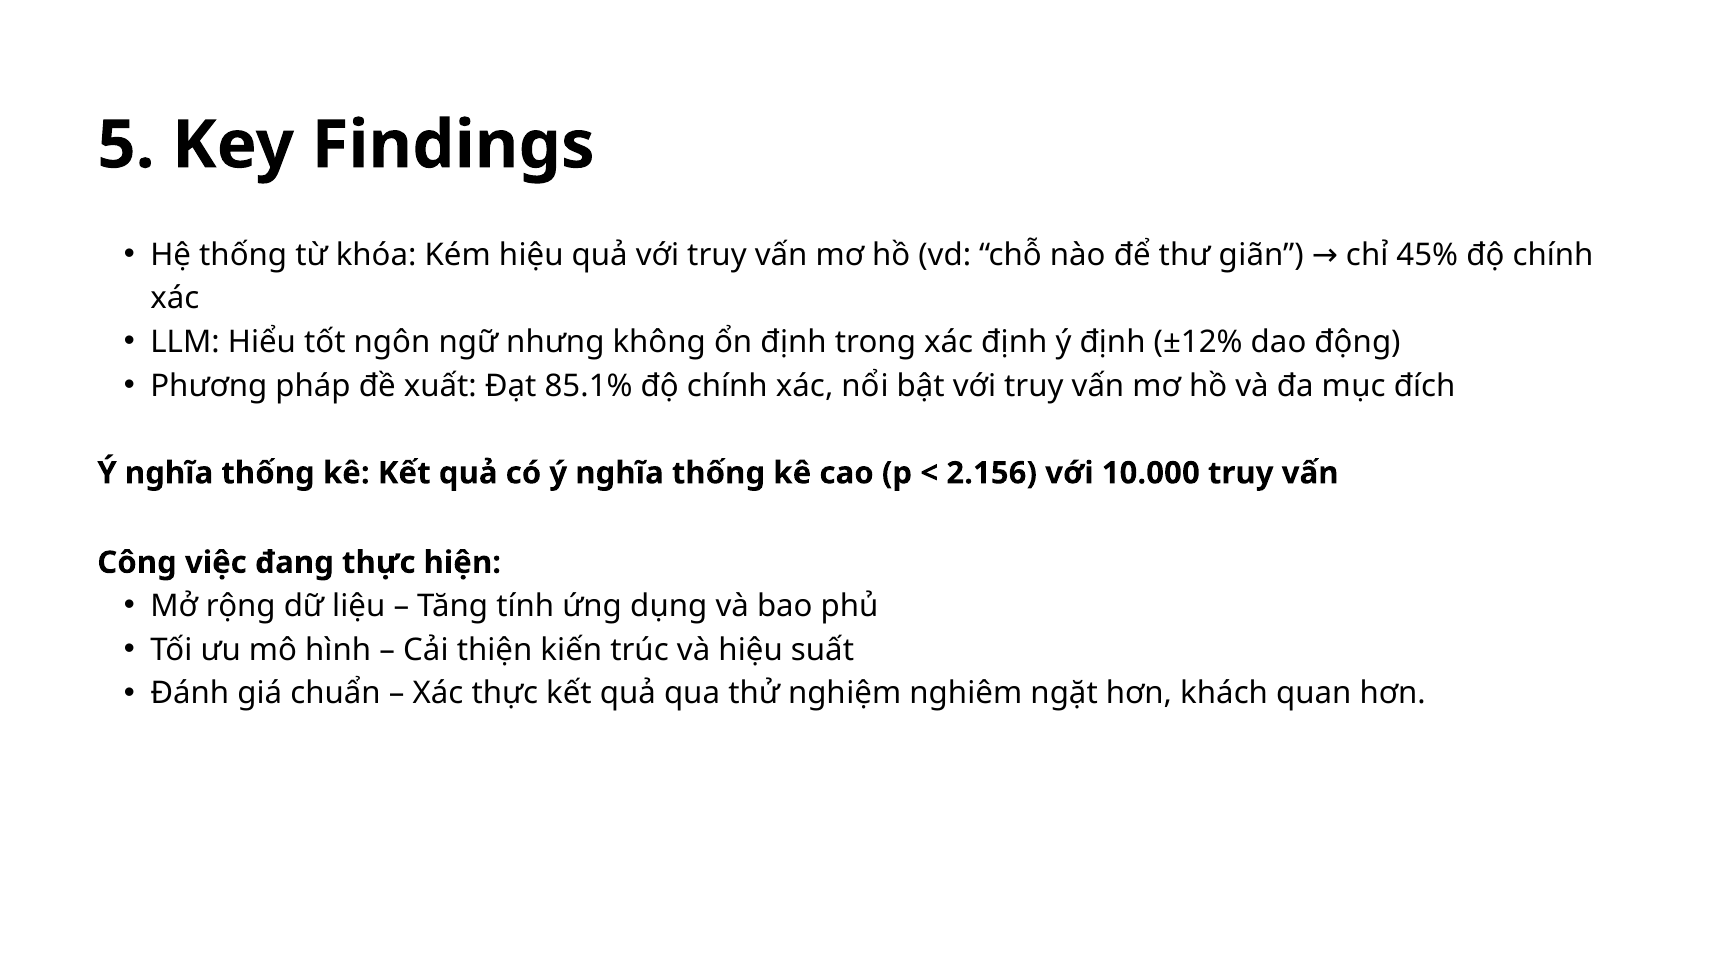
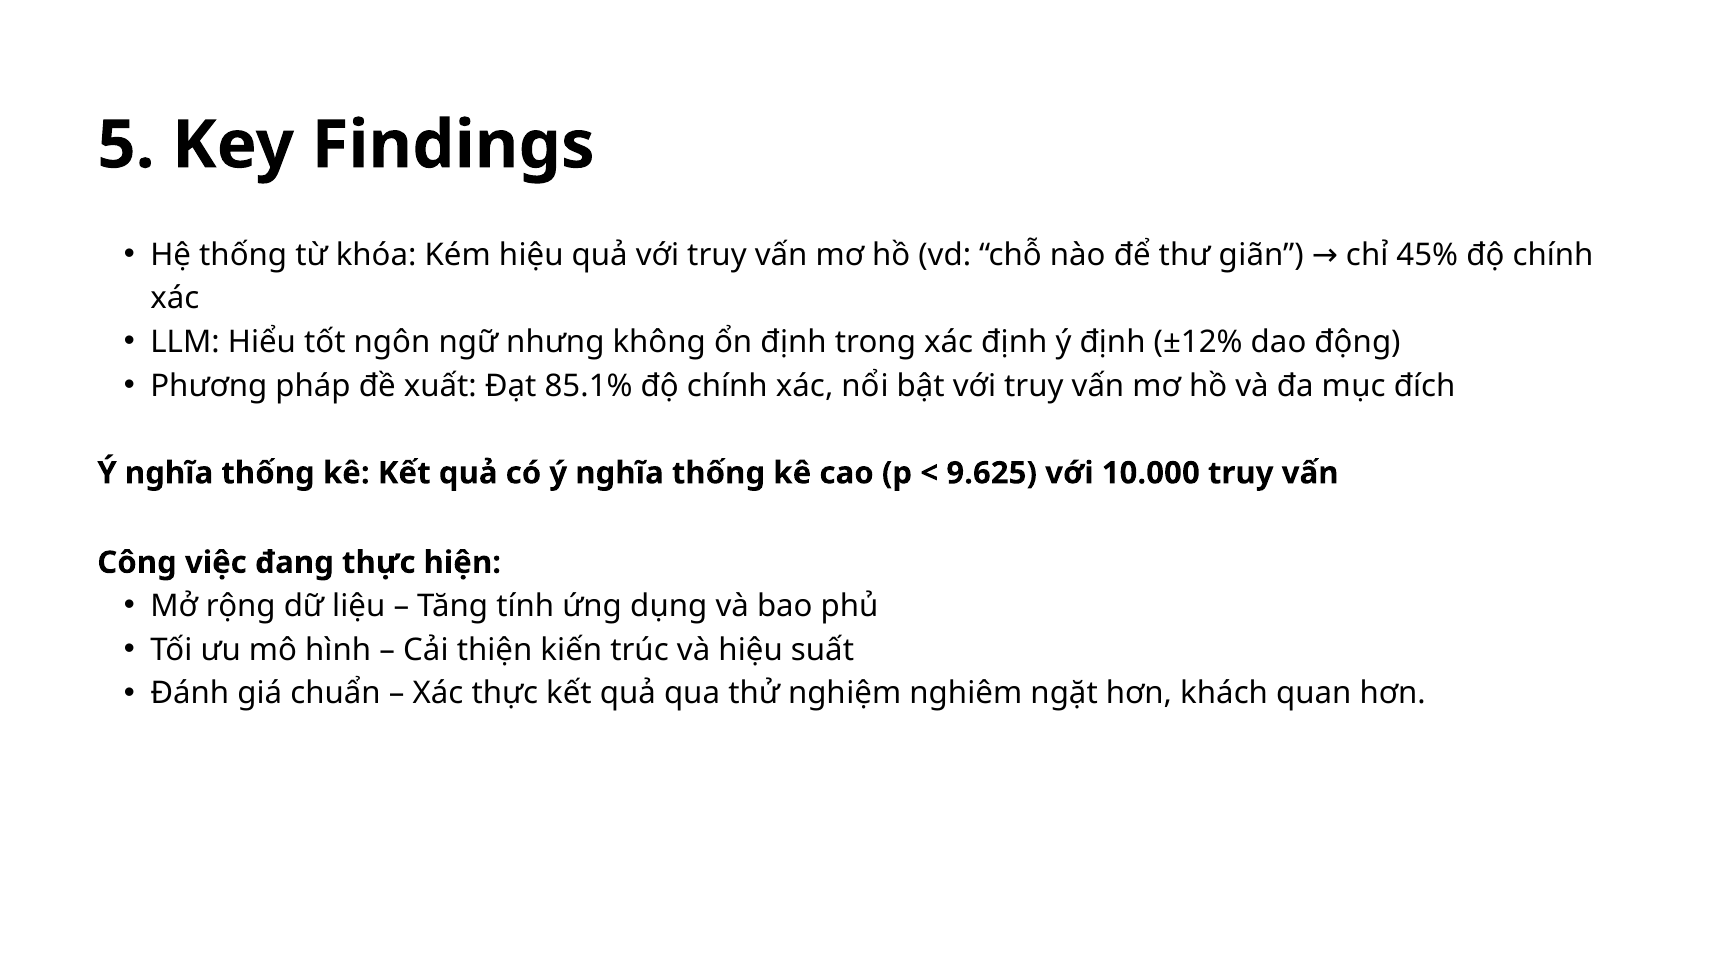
2.156: 2.156 -> 9.625
